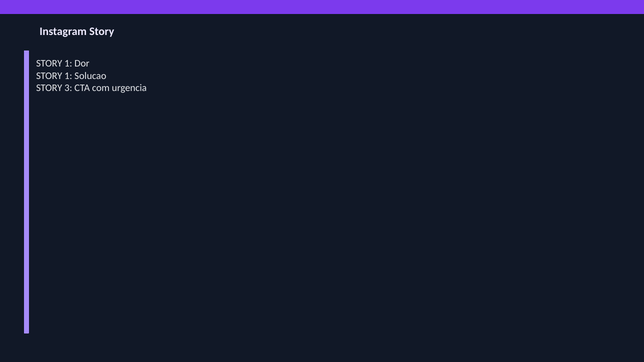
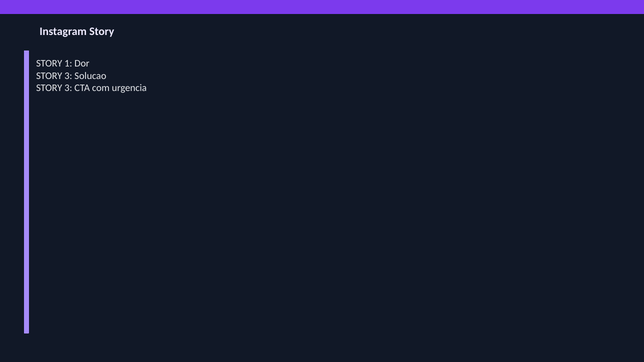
1 at (68, 76): 1 -> 3
